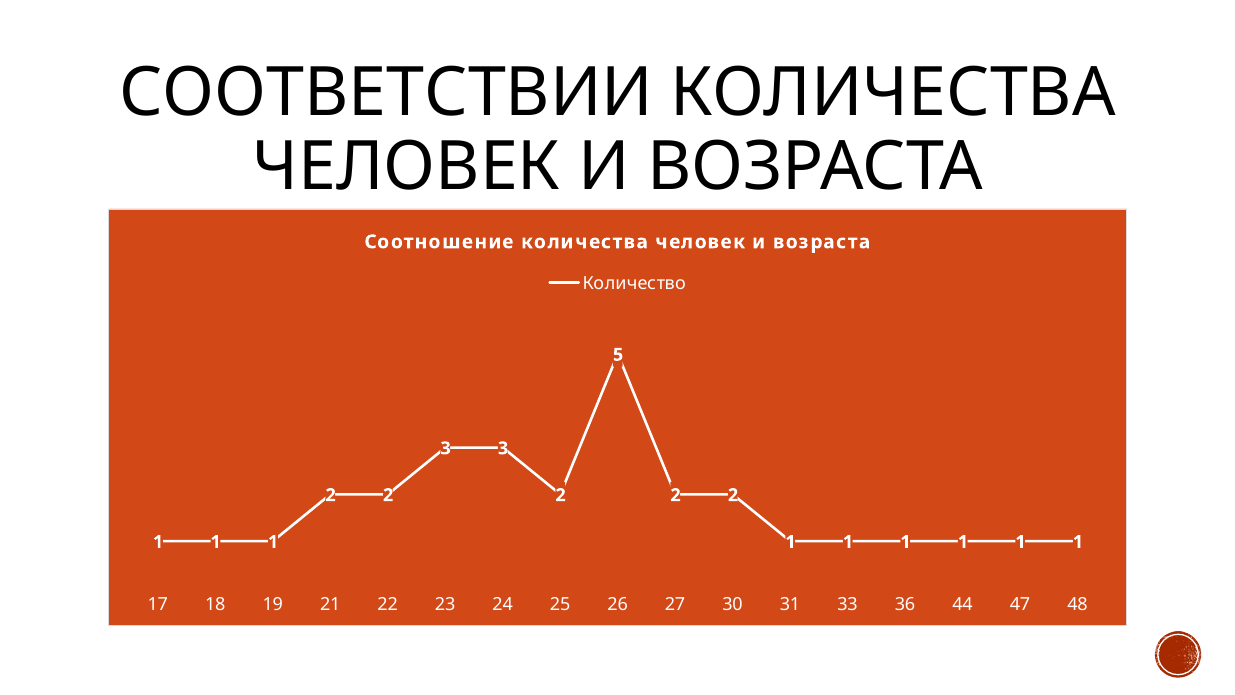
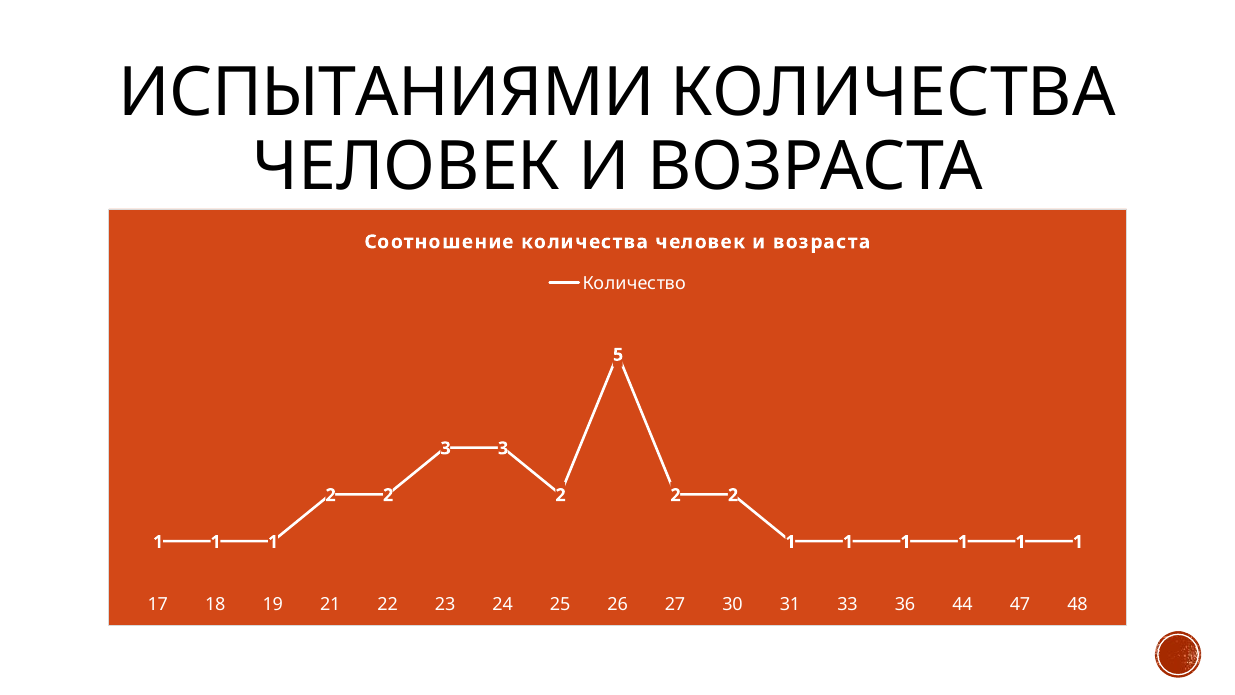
СООТВЕТСТВИИ: СООТВЕТСТВИИ -> ИСПЫТАНИЯМИ
